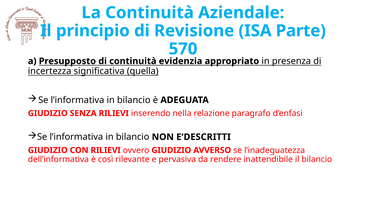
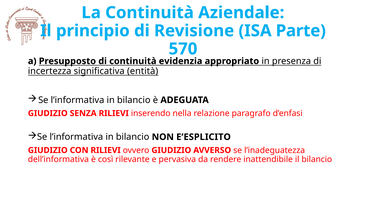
quella: quella -> entità
E’DESCRITTI: E’DESCRITTI -> E’ESPLICITO
